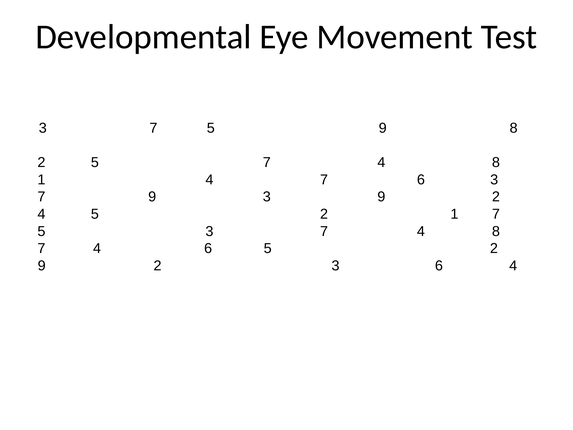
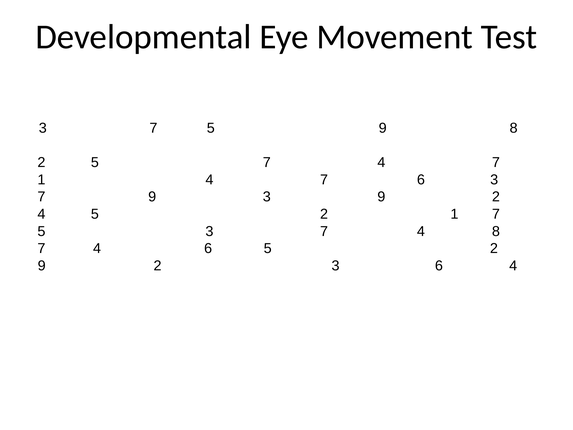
5 7 4 8: 8 -> 7
